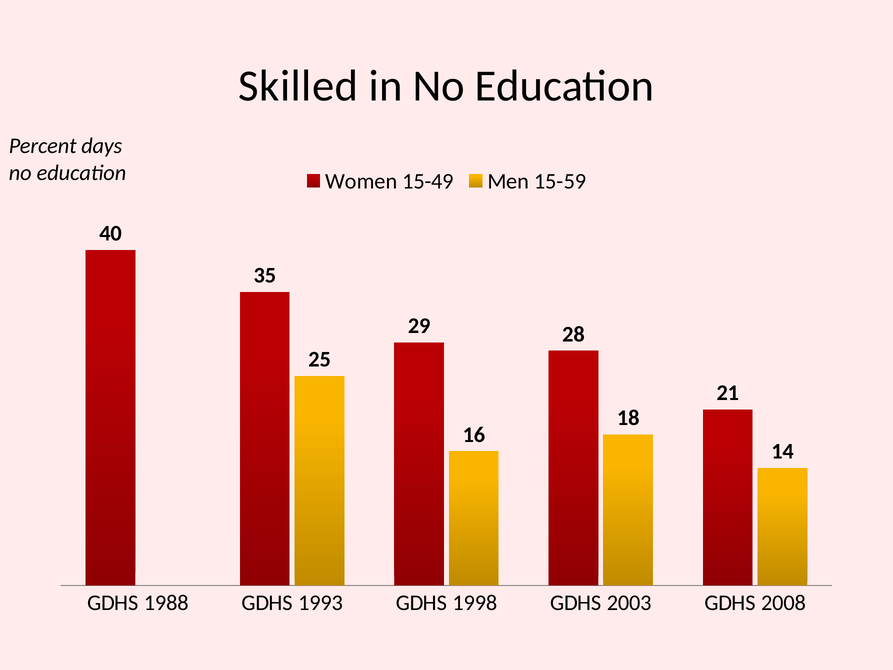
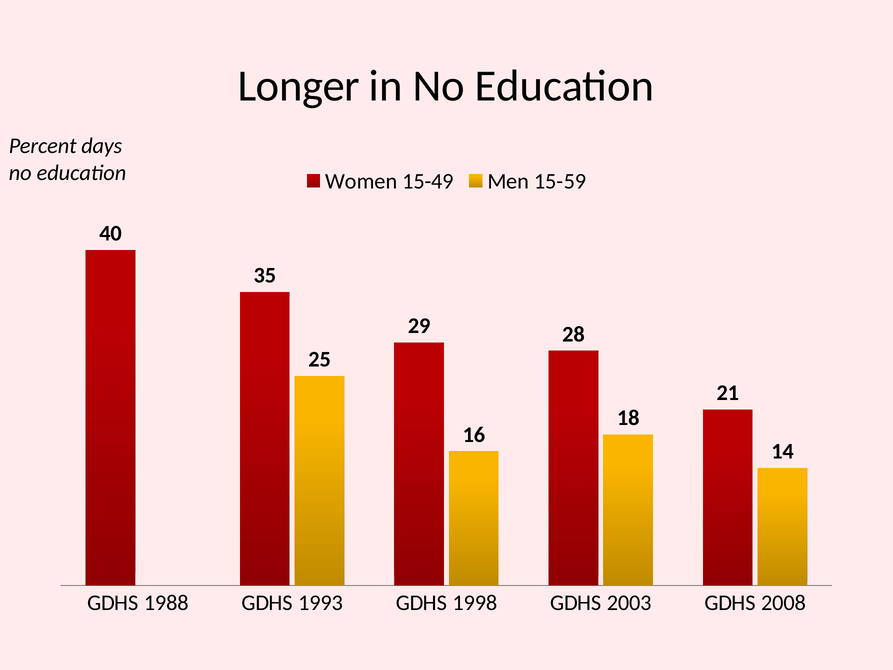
Skilled: Skilled -> Longer
